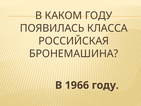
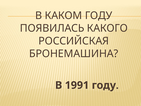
КЛАССА: КЛАССА -> КАКОГО
1966: 1966 -> 1991
